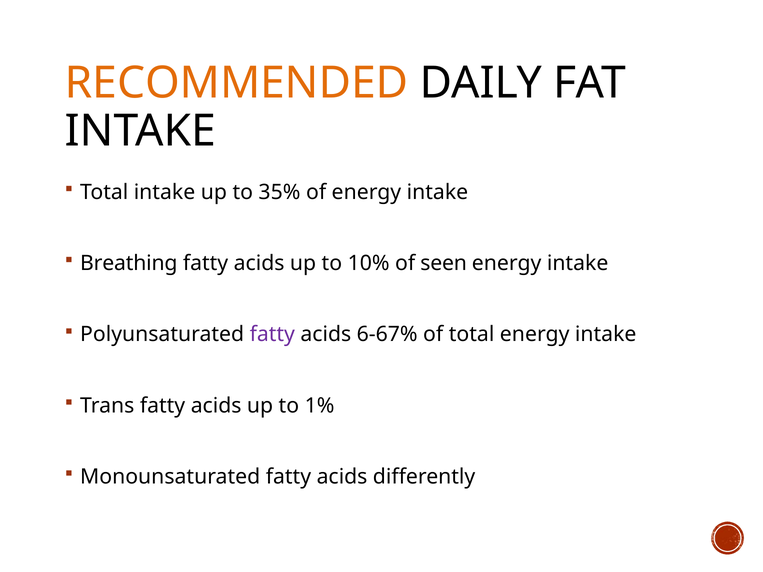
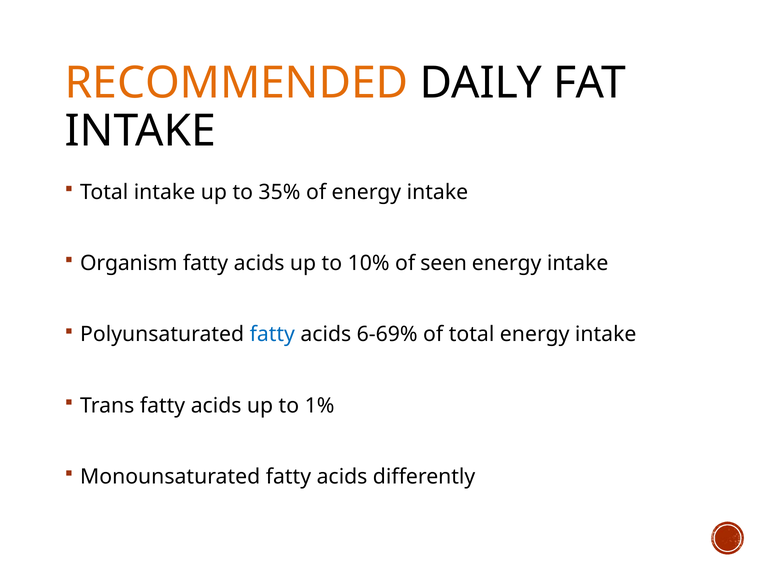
Breathing: Breathing -> Organism
fatty at (272, 335) colour: purple -> blue
6-67%: 6-67% -> 6-69%
